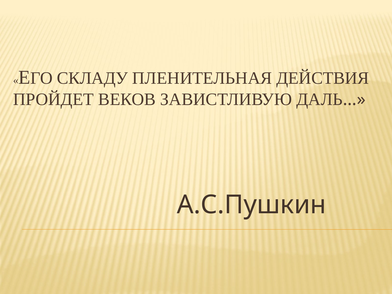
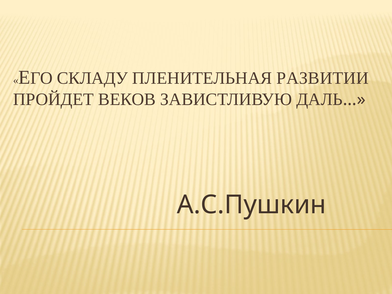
ДЕЙСТВИЯ: ДЕЙСТВИЯ -> РАЗВИТИИ
